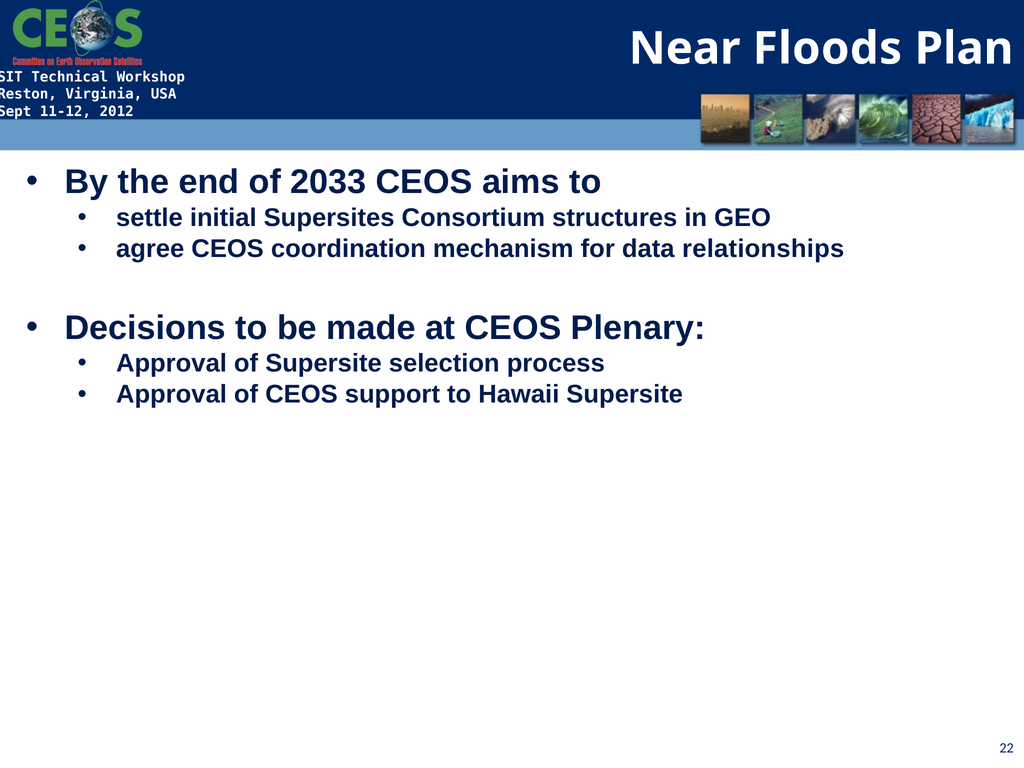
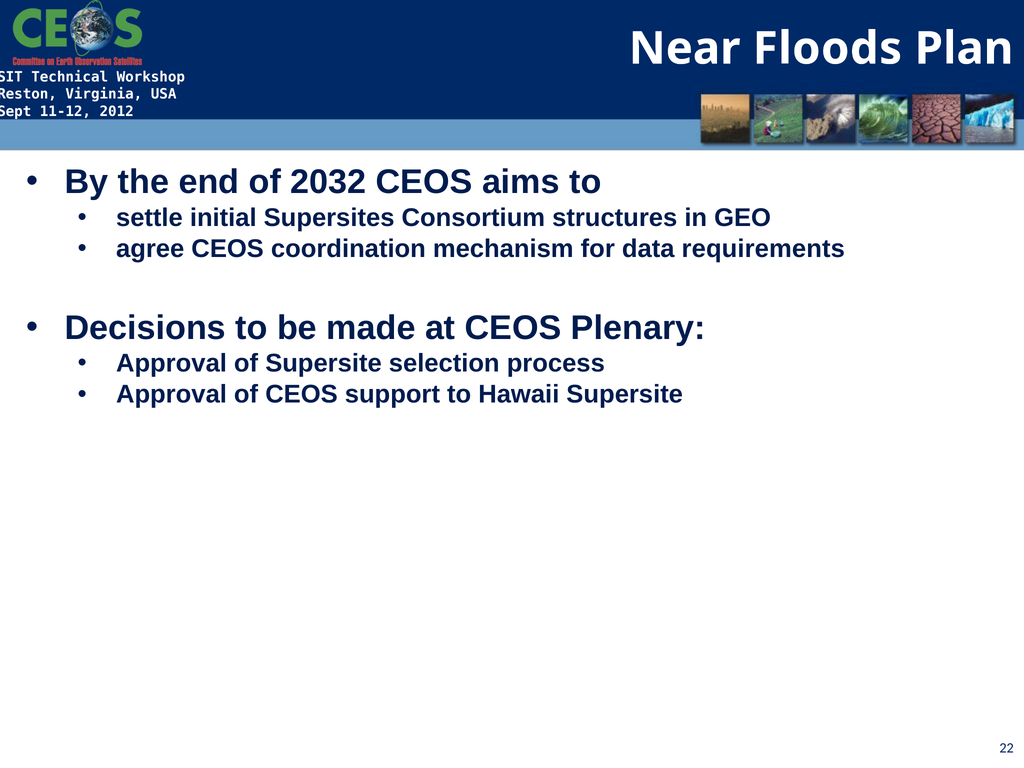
2033: 2033 -> 2032
relationships: relationships -> requirements
